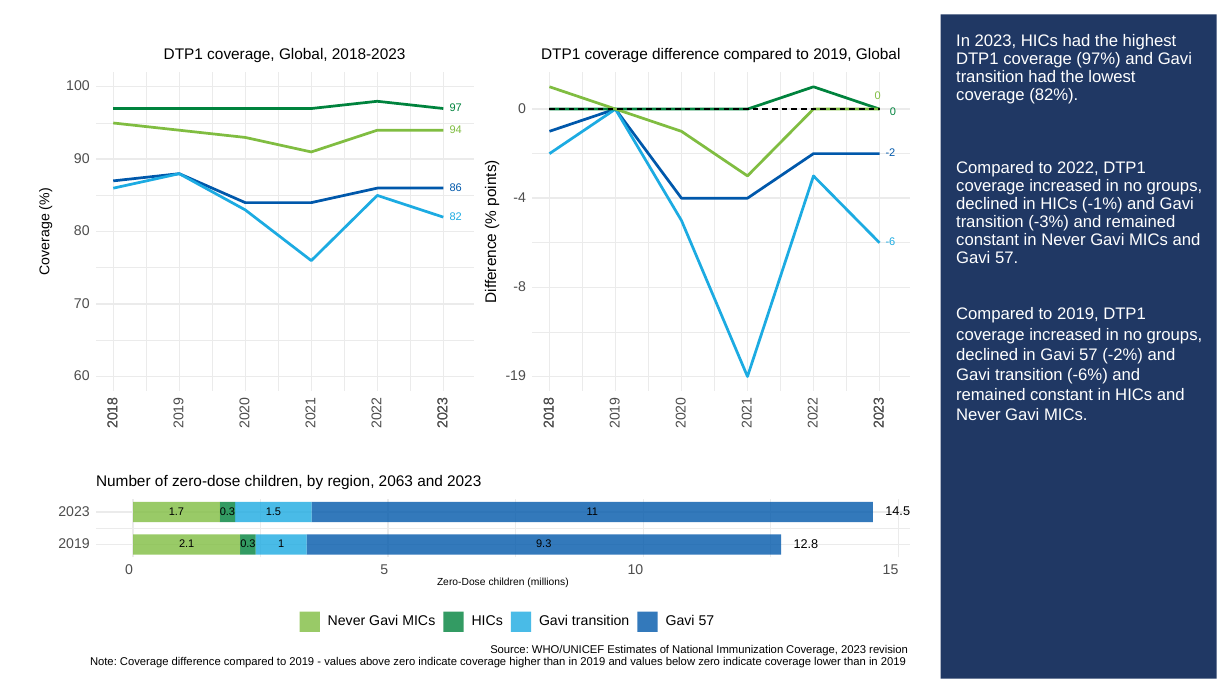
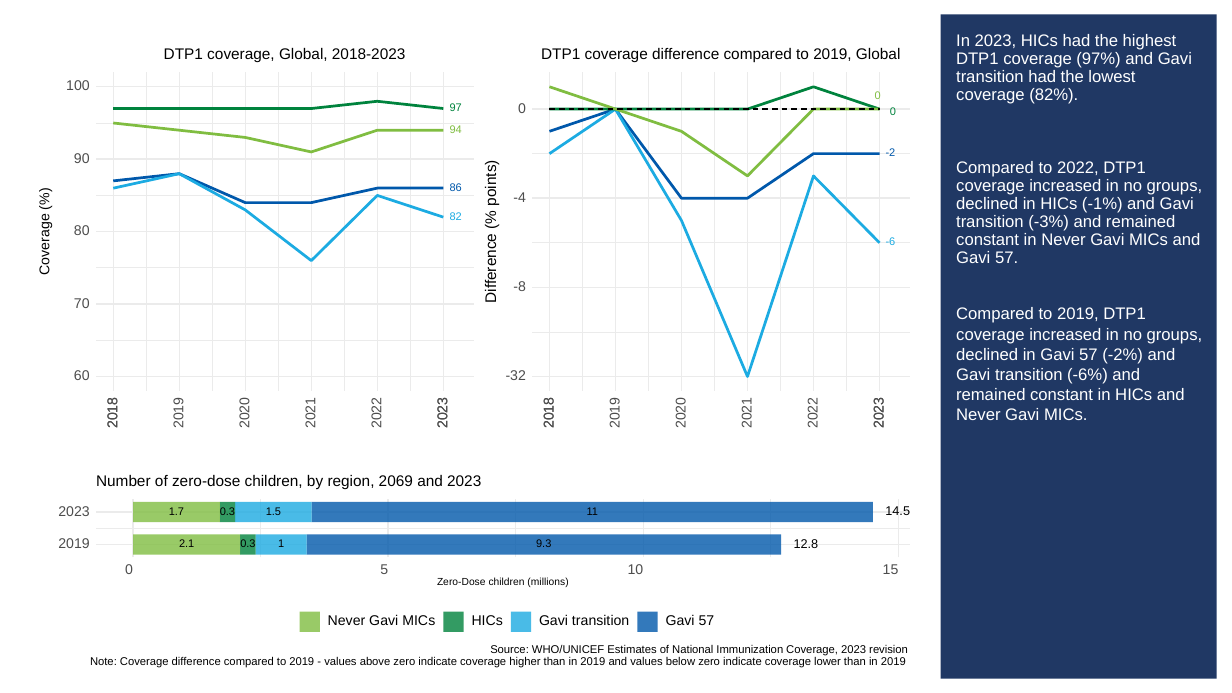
-19: -19 -> -32
2063: 2063 -> 2069
